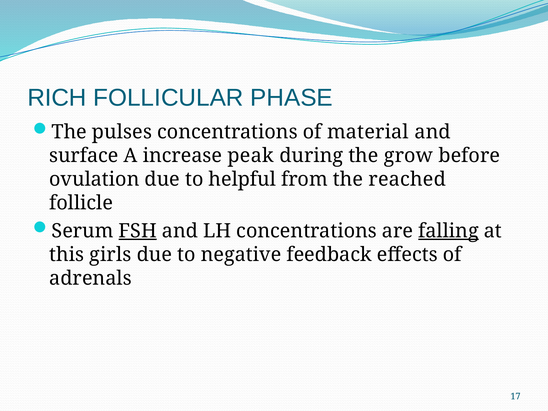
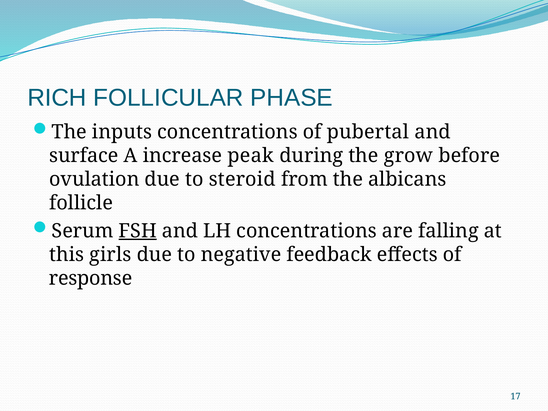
pulses: pulses -> inputs
material: material -> pubertal
helpful: helpful -> steroid
reached: reached -> albicans
falling underline: present -> none
adrenals: adrenals -> response
